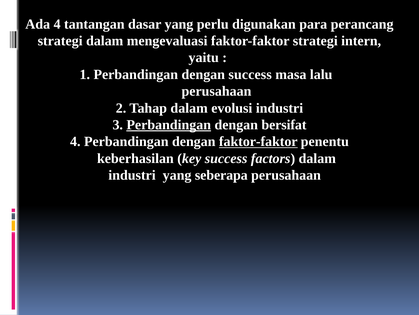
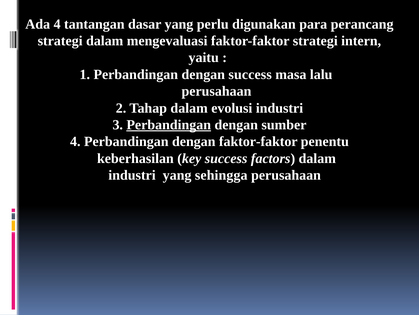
bersifat: bersifat -> sumber
faktor-faktor at (258, 141) underline: present -> none
seberapa: seberapa -> sehingga
